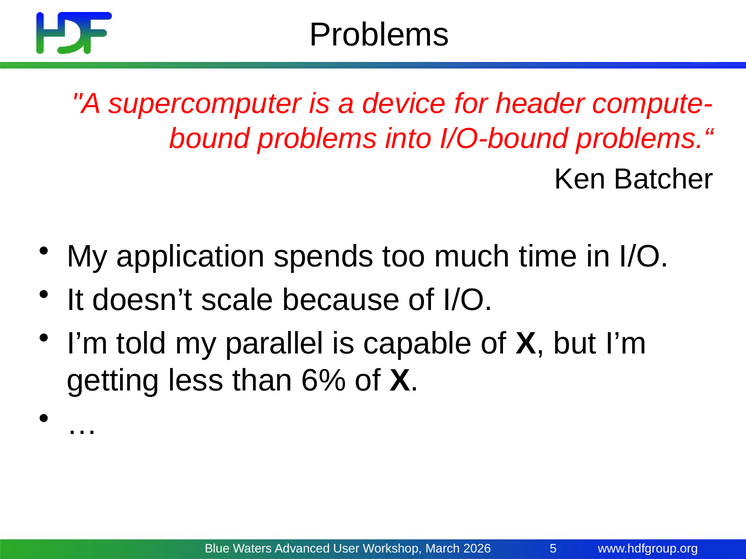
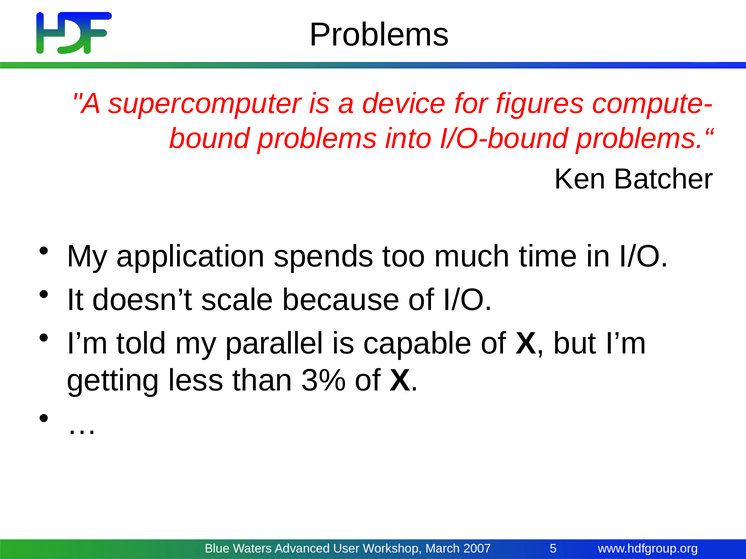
header: header -> figures
6%: 6% -> 3%
2026: 2026 -> 2007
